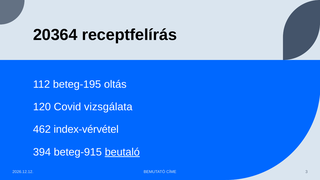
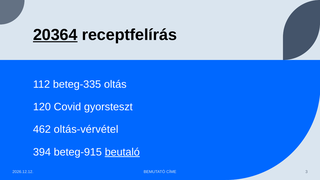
20364 underline: none -> present
beteg-195: beteg-195 -> beteg-335
vizsgálata: vizsgálata -> gyorsteszt
index-vérvétel: index-vérvétel -> oltás-vérvétel
